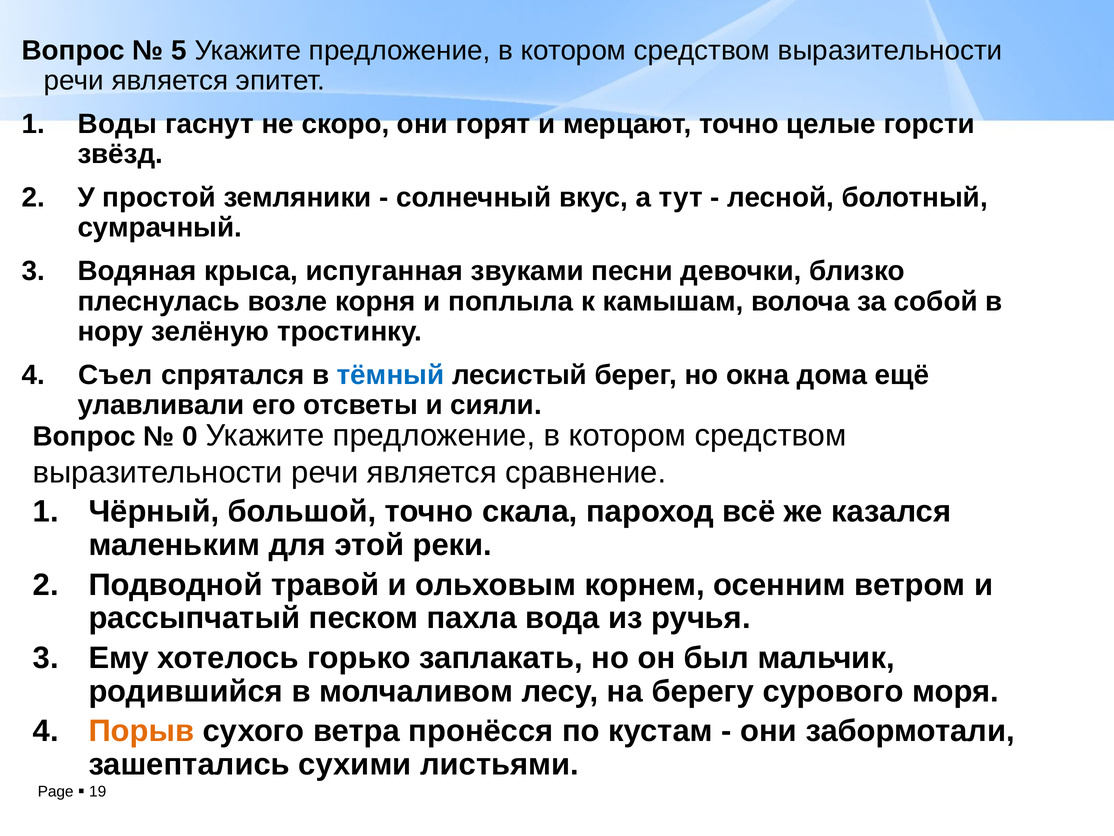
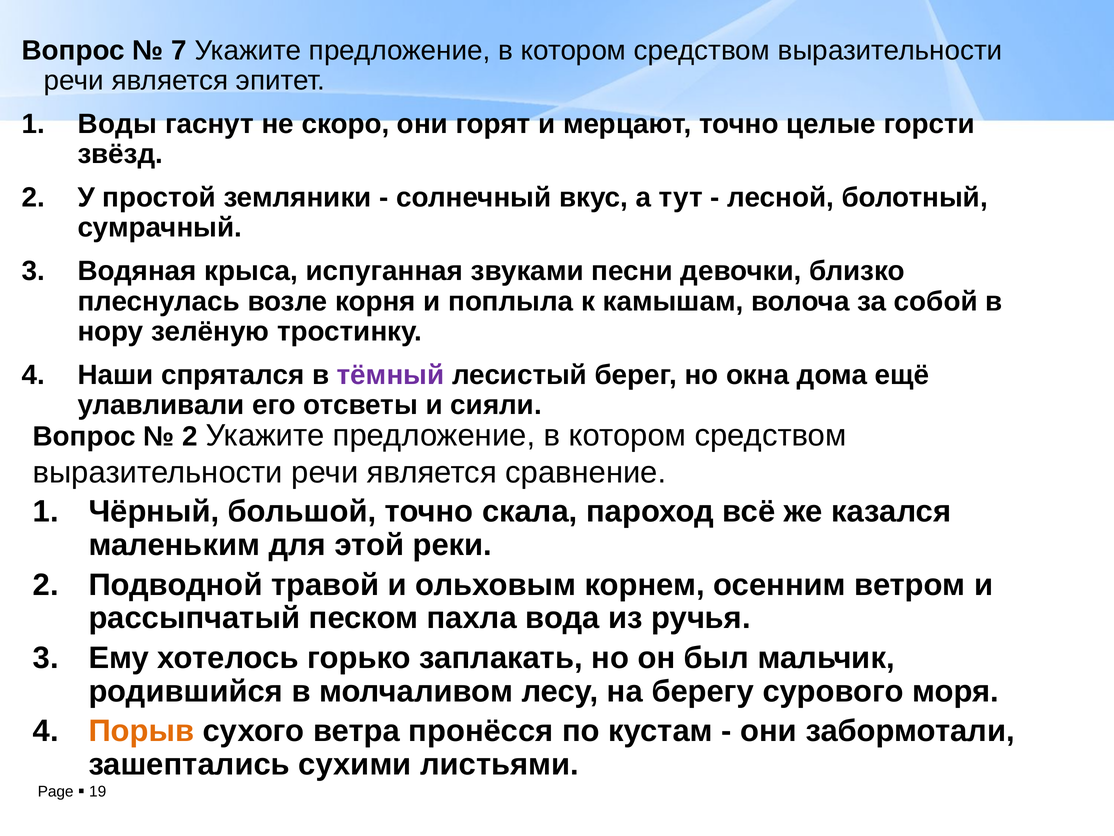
5: 5 -> 7
Съел: Съел -> Наши
тёмный colour: blue -> purple
0 at (190, 436): 0 -> 2
